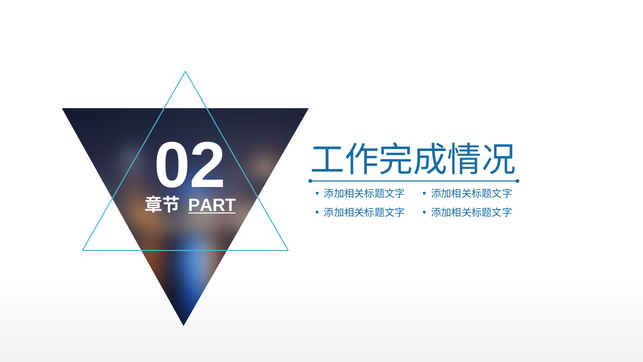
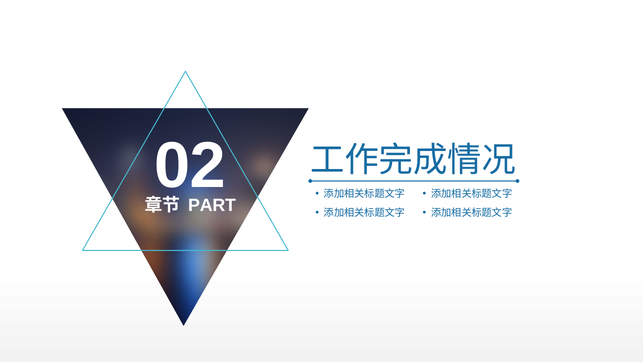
PART underline: present -> none
